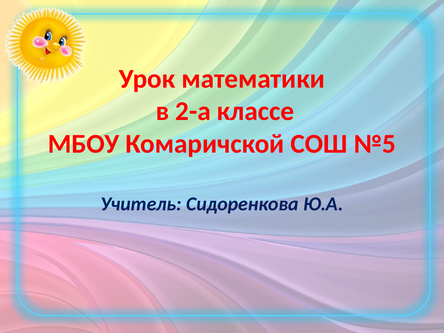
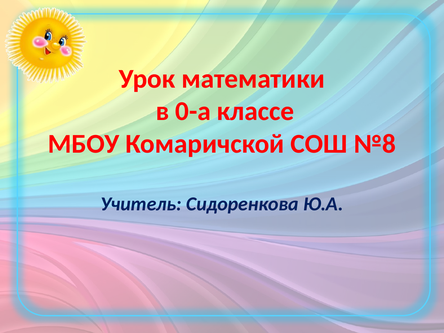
2-а: 2-а -> 0-а
№5: №5 -> №8
